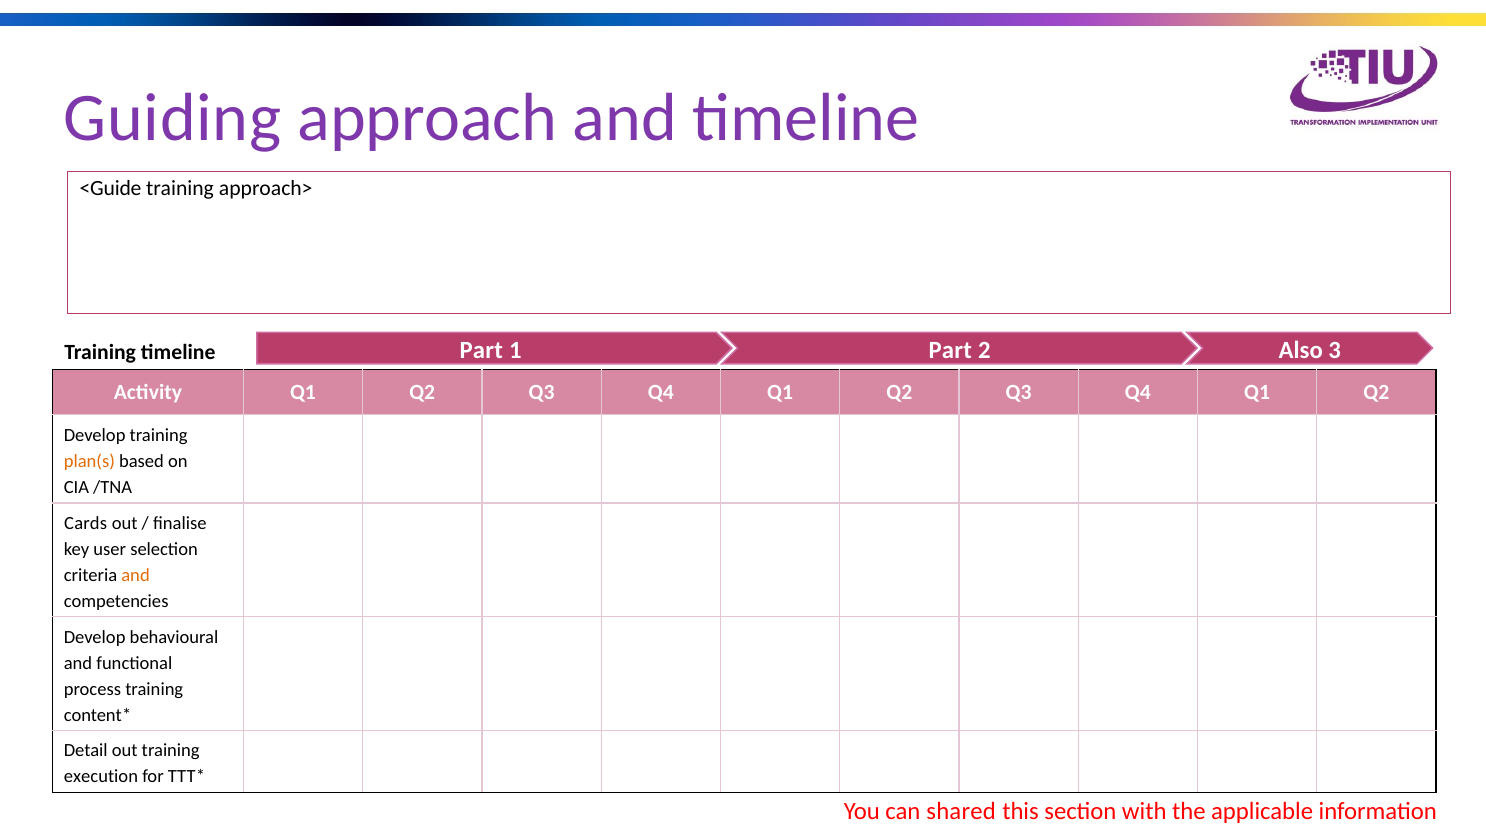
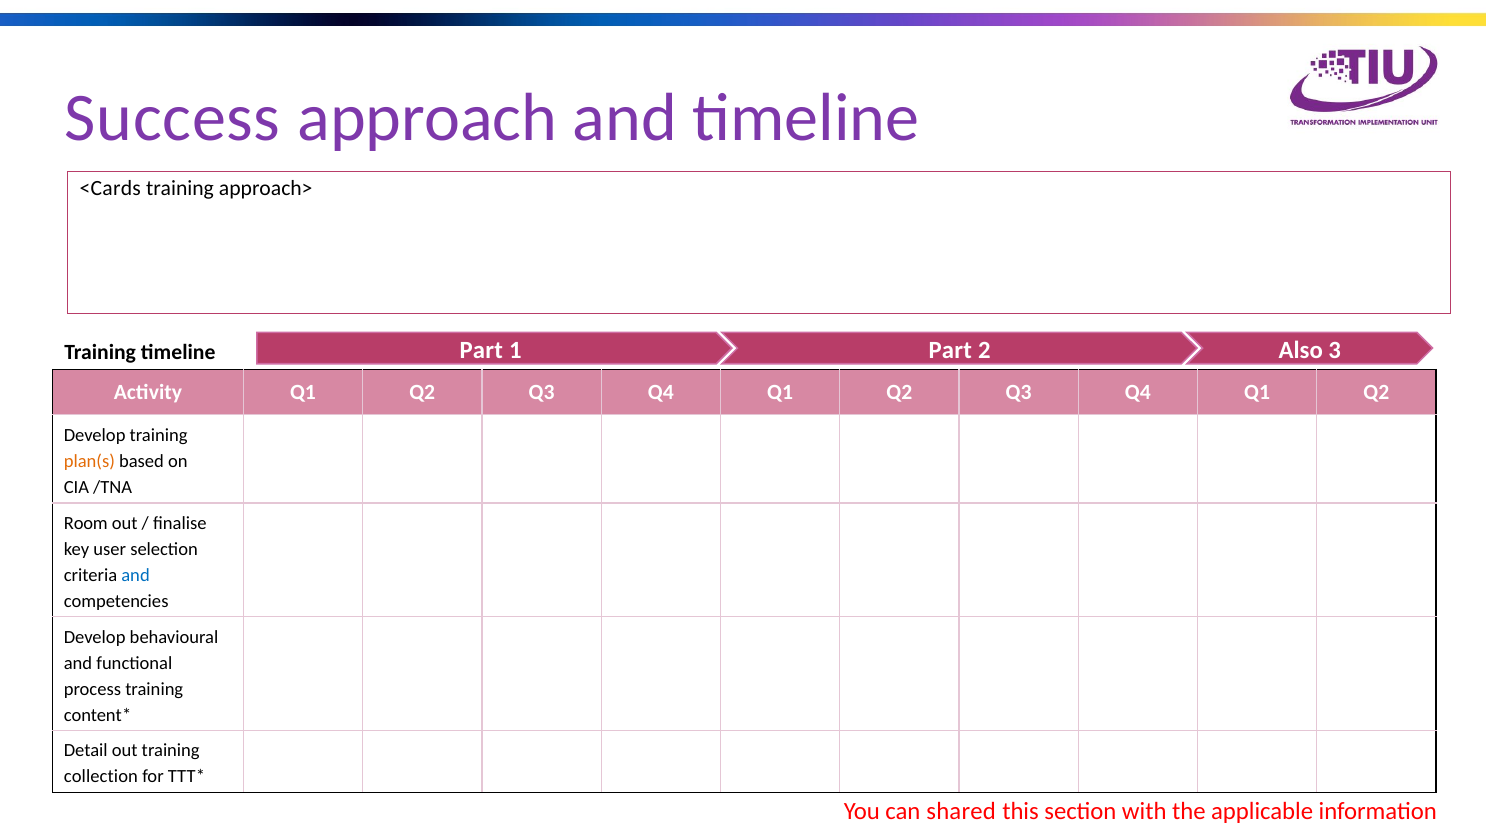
Guiding: Guiding -> Success
<Guide: <Guide -> <Cards
Cards: Cards -> Room
and at (136, 575) colour: orange -> blue
execution: execution -> collection
